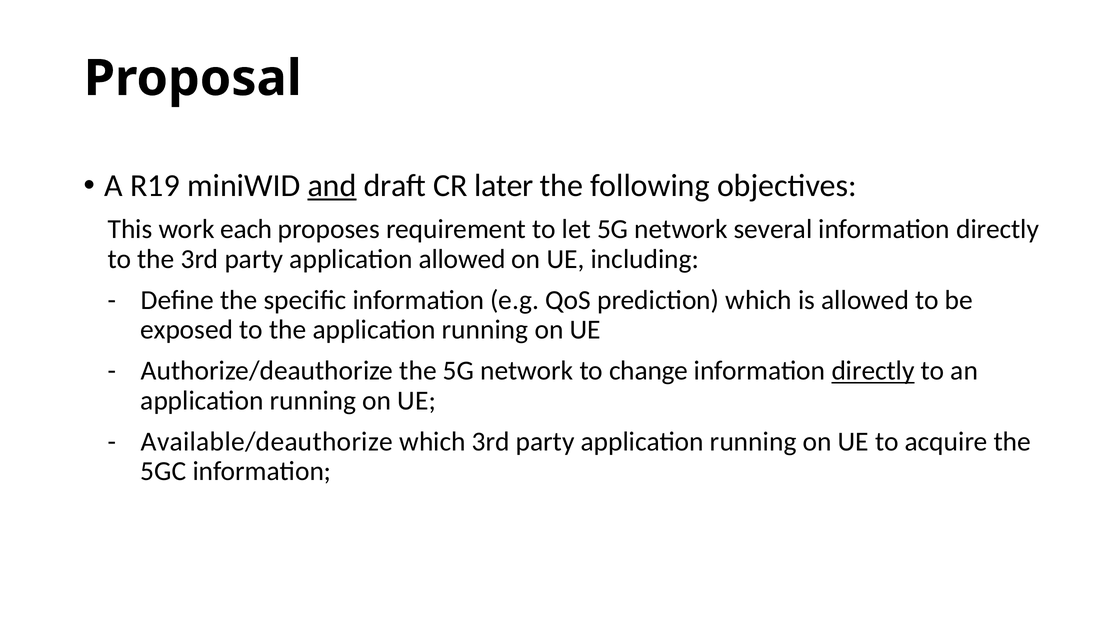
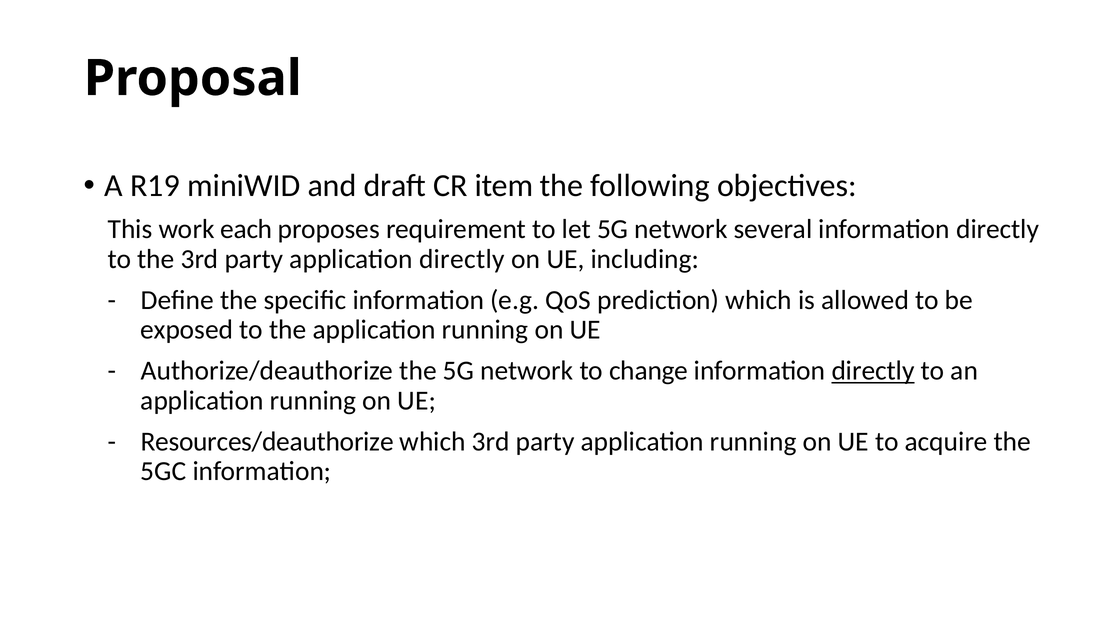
and underline: present -> none
later: later -> item
application allowed: allowed -> directly
Available/deauthorize: Available/deauthorize -> Resources/deauthorize
